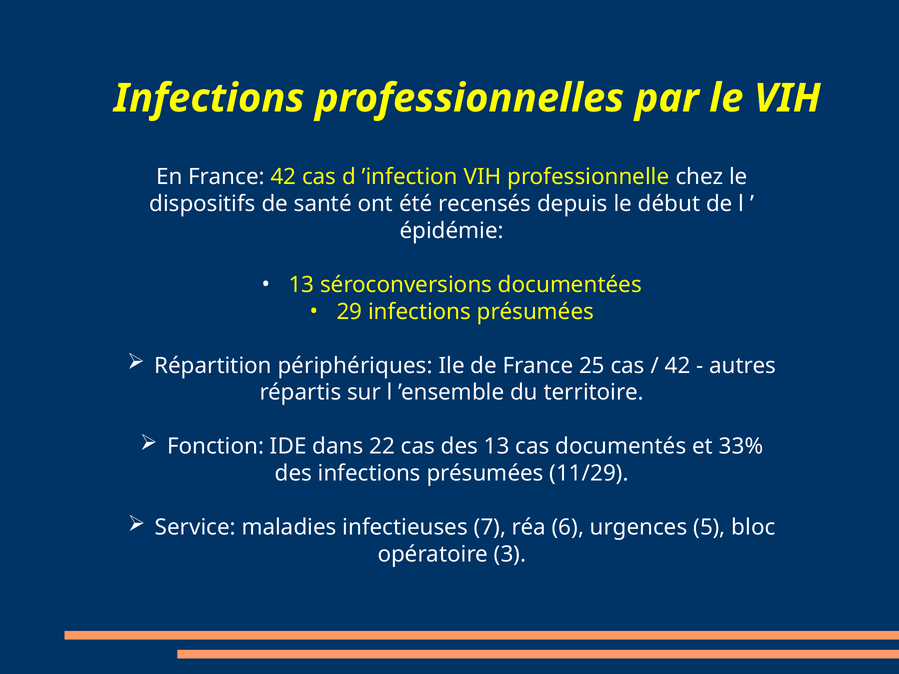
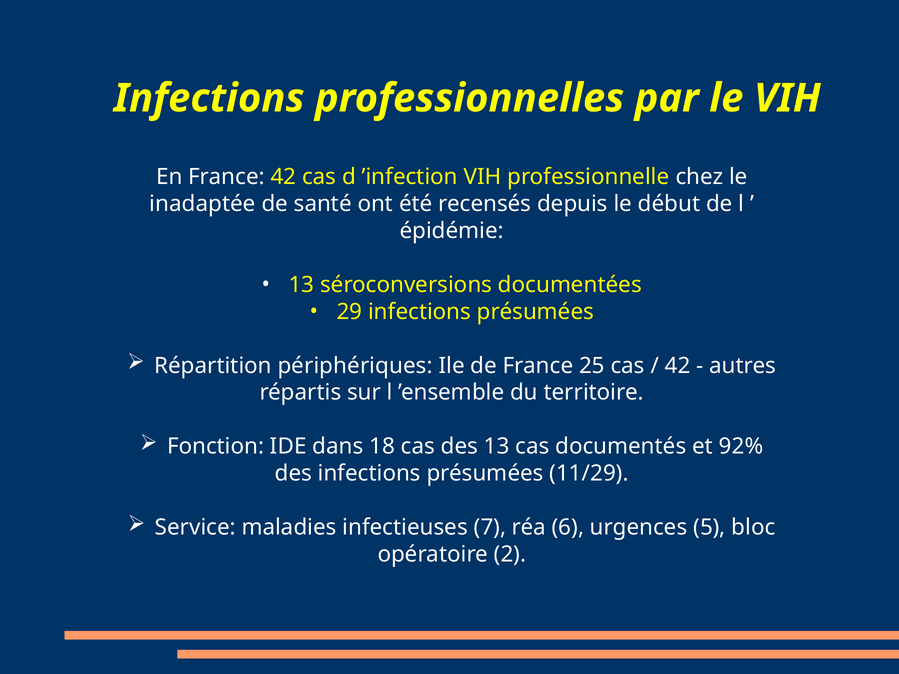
dispositifs: dispositifs -> inadaptée
22: 22 -> 18
33%: 33% -> 92%
3: 3 -> 2
